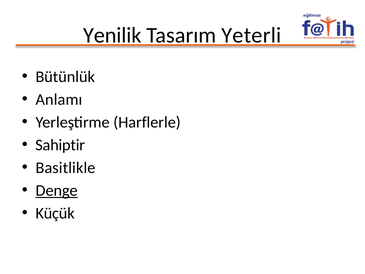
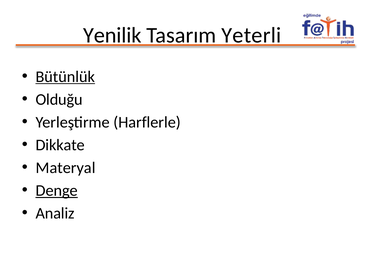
Bütünlük underline: none -> present
Anlamı: Anlamı -> Olduğu
Sahiptir: Sahiptir -> Dikkate
Basitlikle: Basitlikle -> Materyal
Küçük: Küçük -> Analiz
